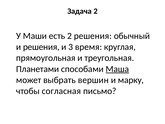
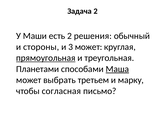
и решения: решения -> стороны
3 время: время -> может
прямоугольная underline: none -> present
вершин: вершин -> третьем
